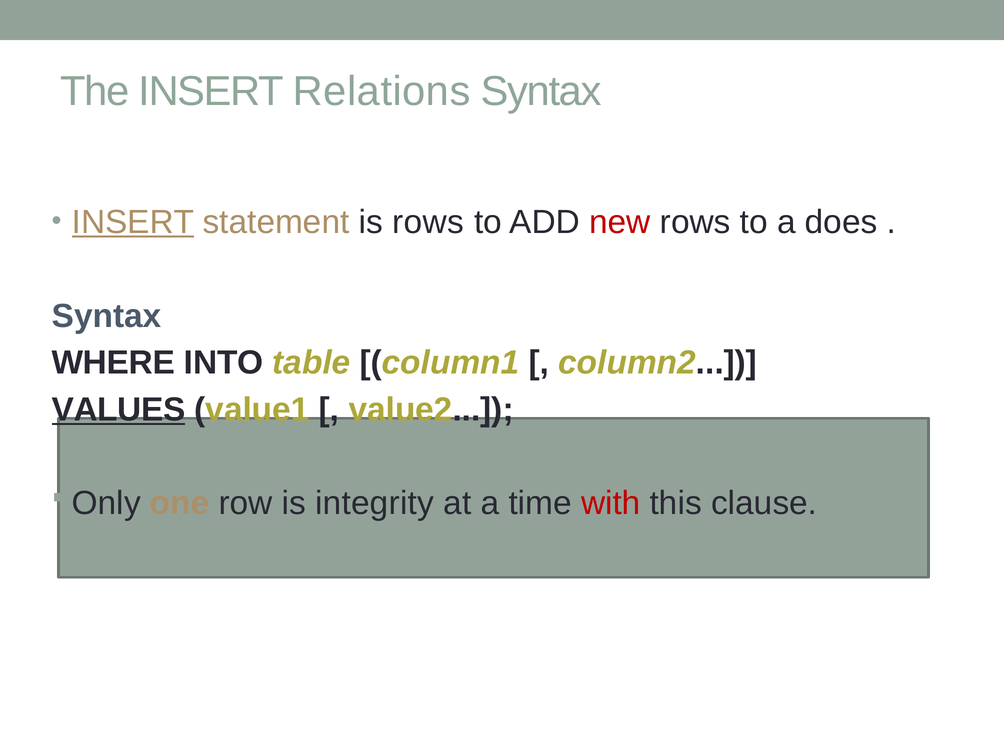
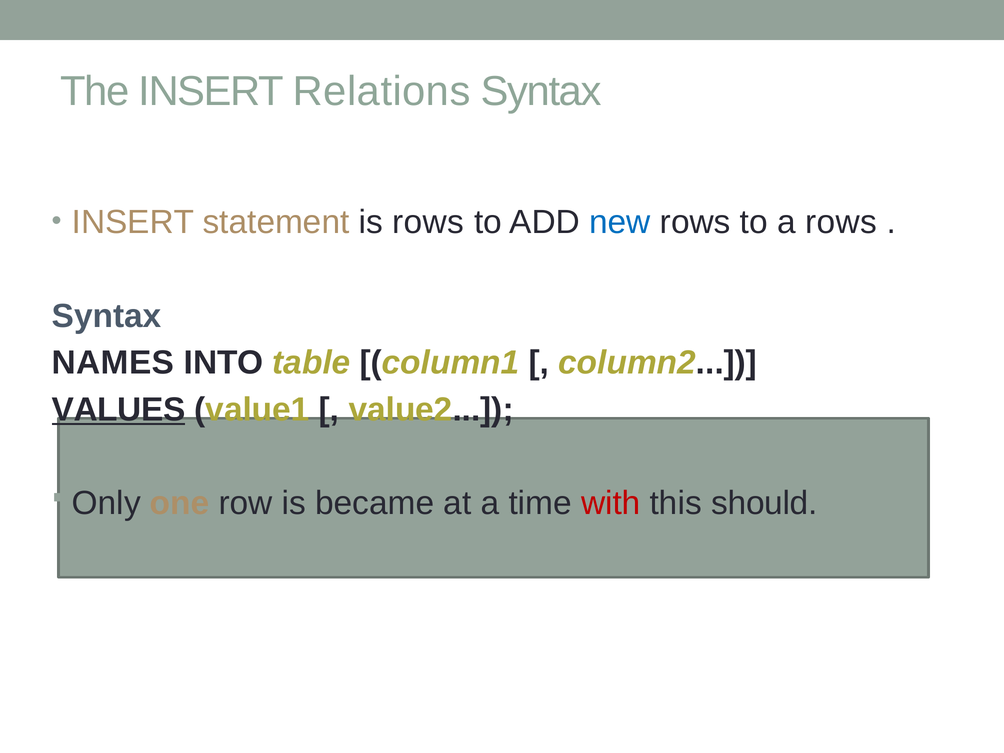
INSERT at (133, 222) underline: present -> none
new colour: red -> blue
a does: does -> rows
WHERE: WHERE -> NAMES
integrity: integrity -> became
clause: clause -> should
